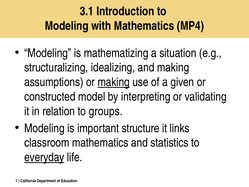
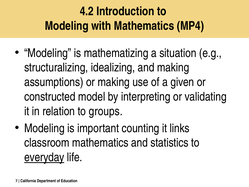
3.1: 3.1 -> 4.2
making at (114, 82) underline: present -> none
structure: structure -> counting
